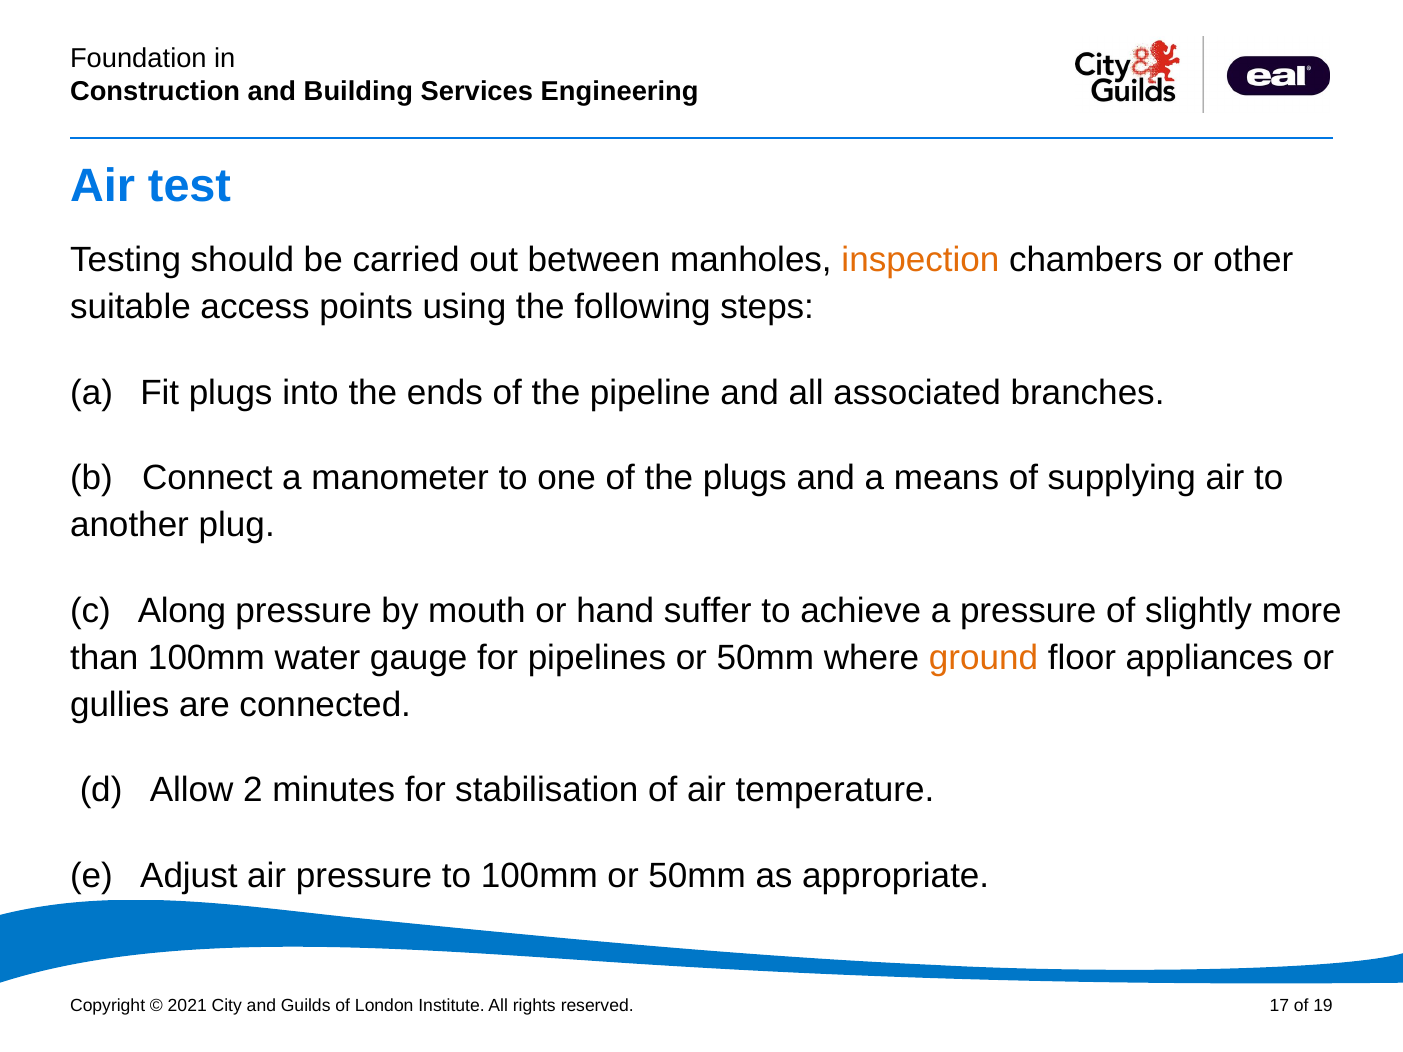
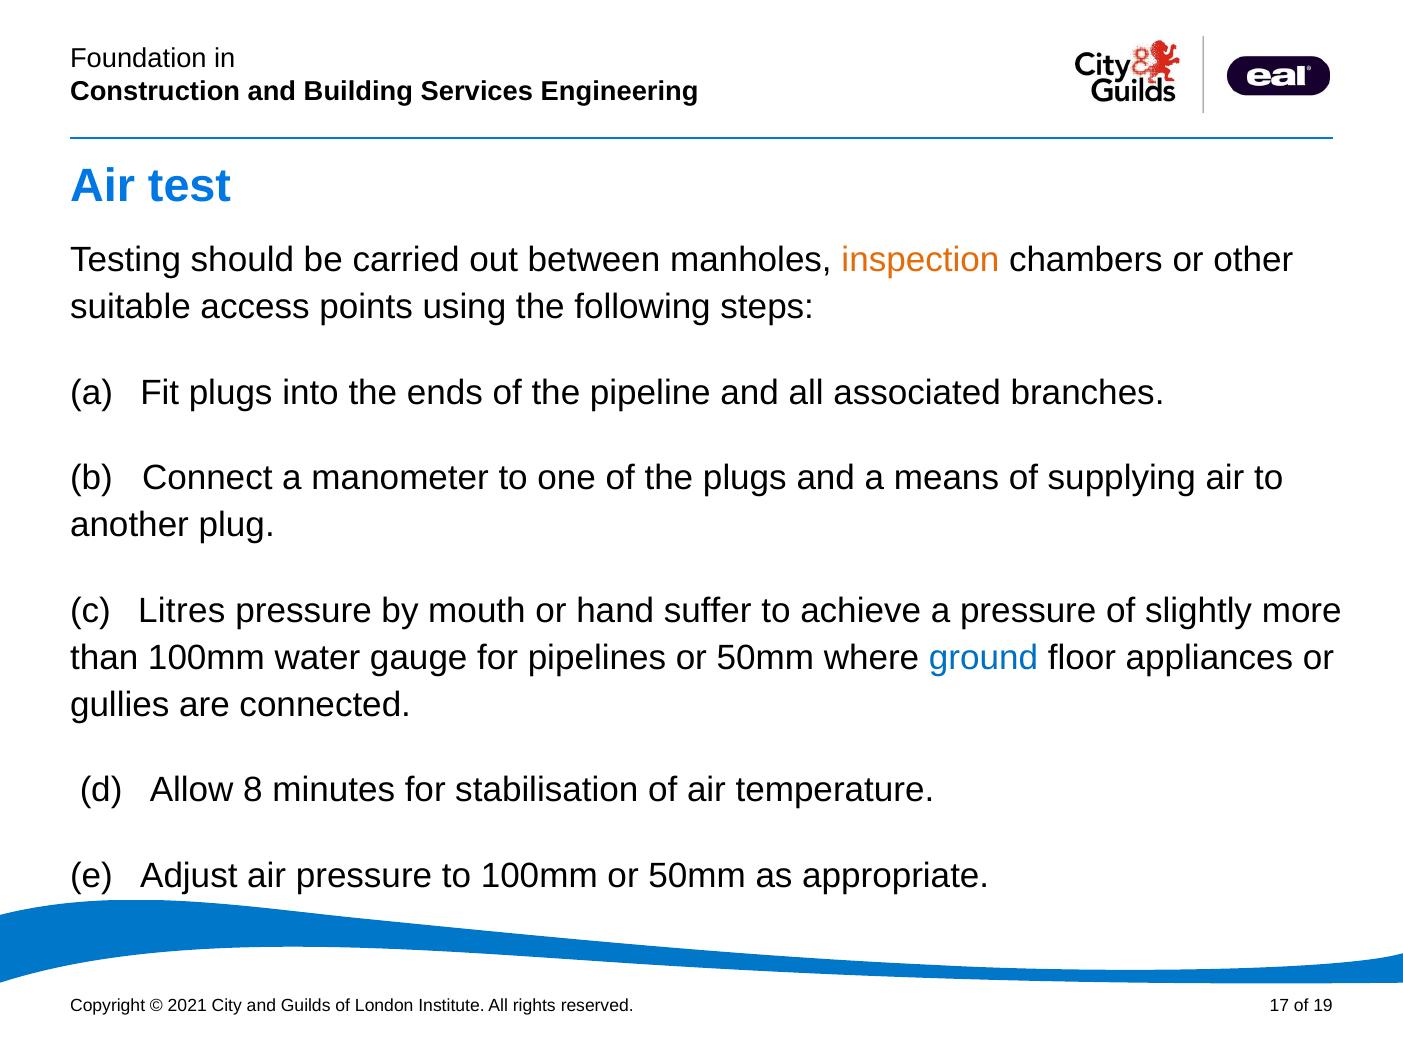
Along: Along -> Litres
ground colour: orange -> blue
2: 2 -> 8
